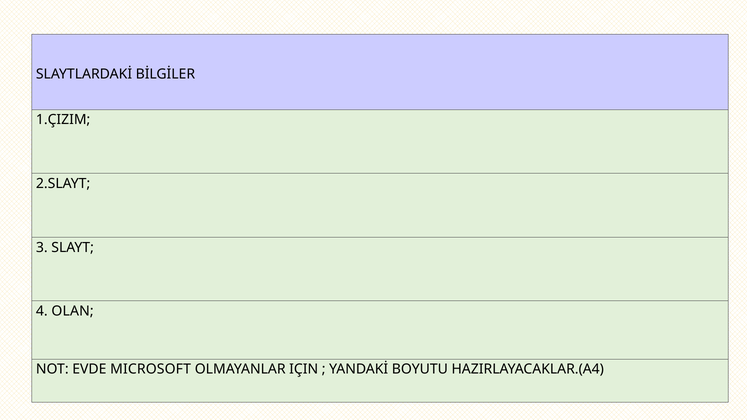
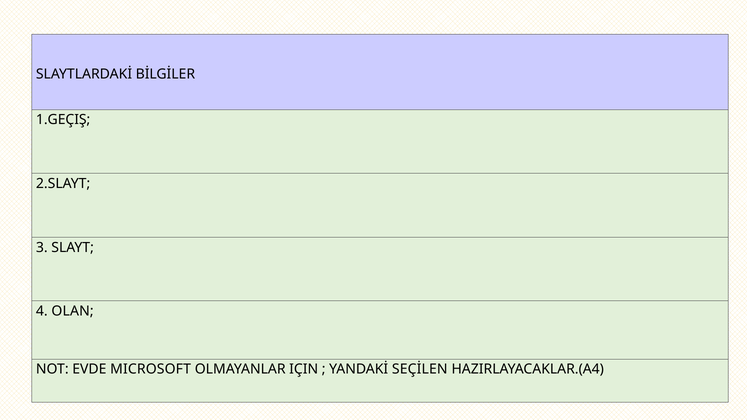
1.ÇIZIM: 1.ÇIZIM -> 1.GEÇIŞ
BOYUTU: BOYUTU -> SEÇİLEN
